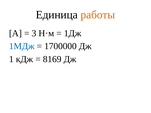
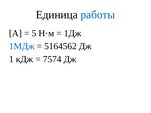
работы colour: orange -> blue
3: 3 -> 5
1700000: 1700000 -> 5164562
8169: 8169 -> 7574
